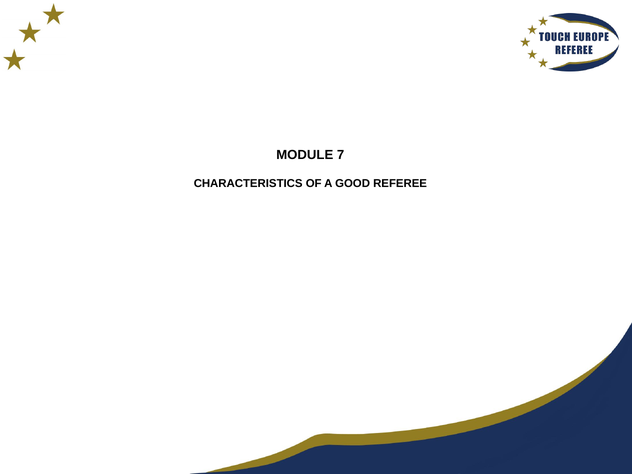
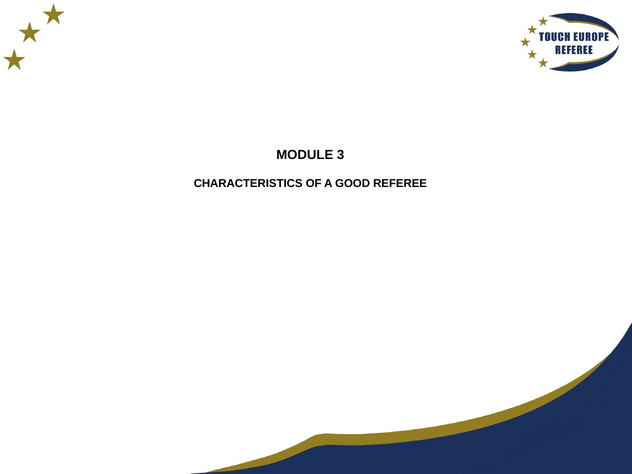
7: 7 -> 3
